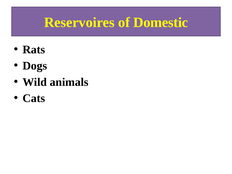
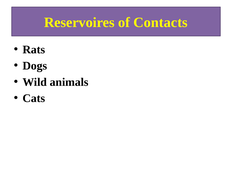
Domestic: Domestic -> Contacts
